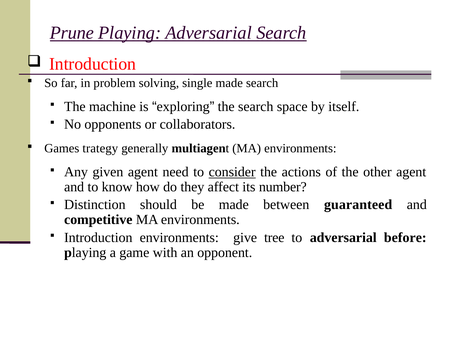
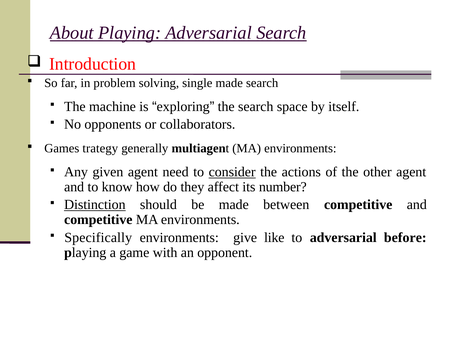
Prune: Prune -> About
Distinction underline: none -> present
between guaranteed: guaranteed -> competitive
Introduction at (98, 237): Introduction -> Specifically
tree: tree -> like
